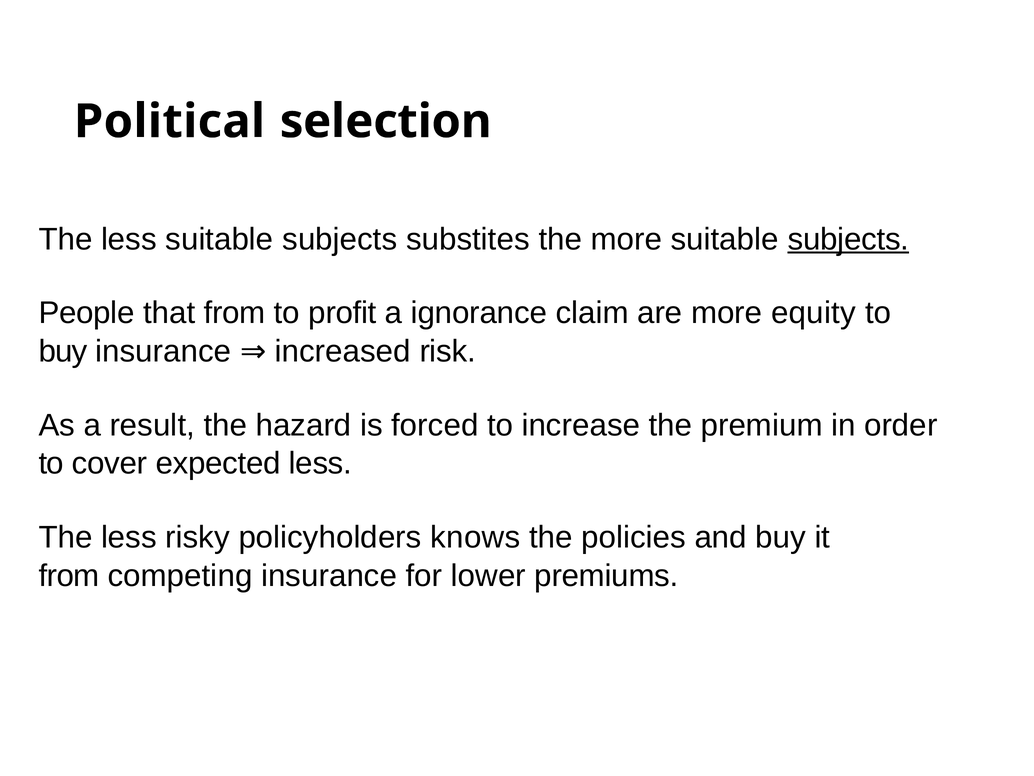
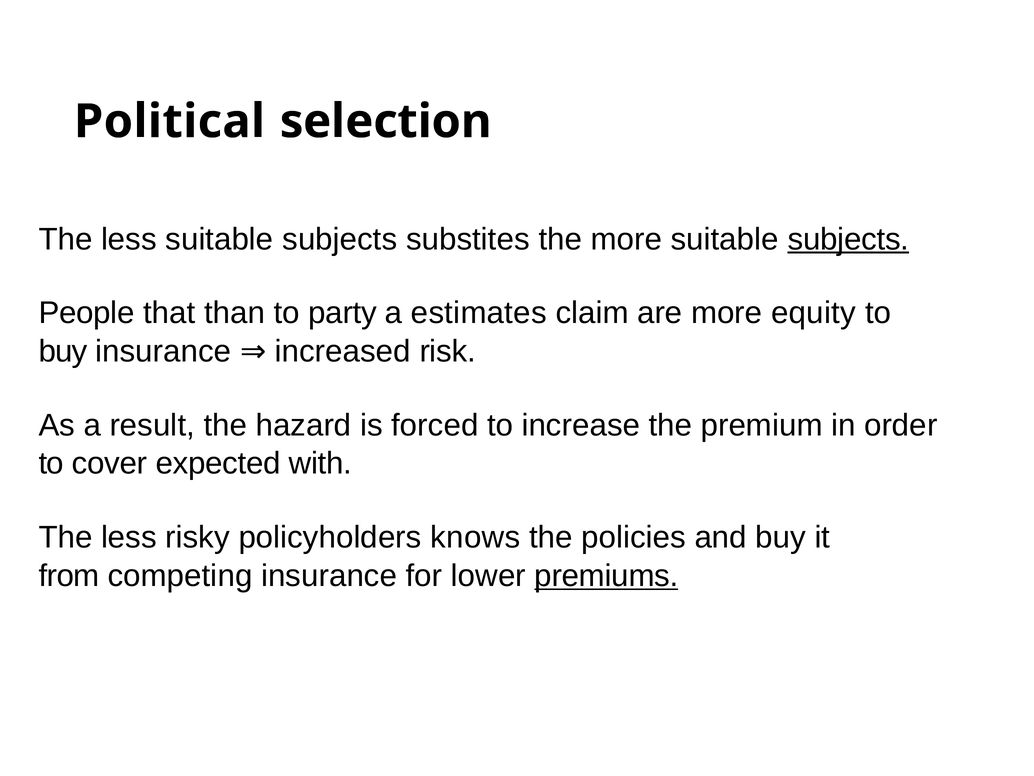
that from: from -> than
profit: profit -> party
ignorance: ignorance -> estimates
expected less: less -> with
premiums underline: none -> present
